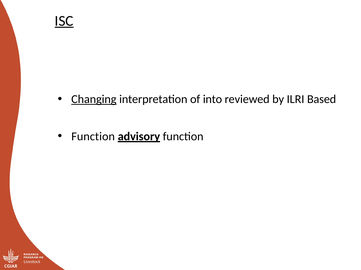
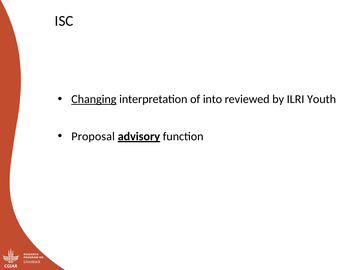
ISC underline: present -> none
Based: Based -> Youth
Function at (93, 137): Function -> Proposal
